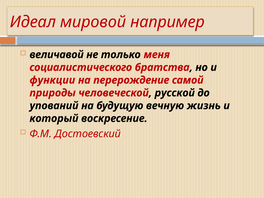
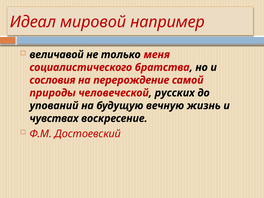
функции: функции -> сословия
русской: русской -> русских
который: который -> чувствах
